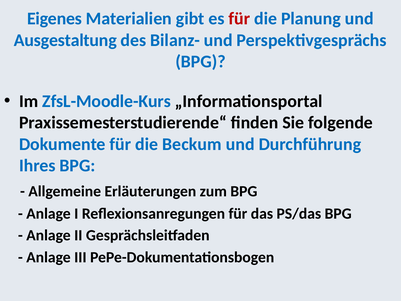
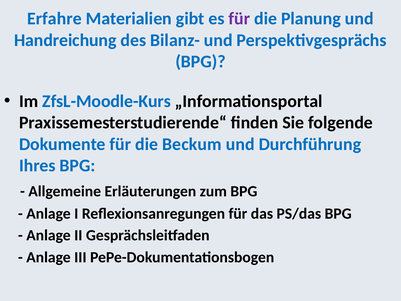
Eigenes: Eigenes -> Erfahre
für at (239, 19) colour: red -> purple
Ausgestaltung: Ausgestaltung -> Handreichung
